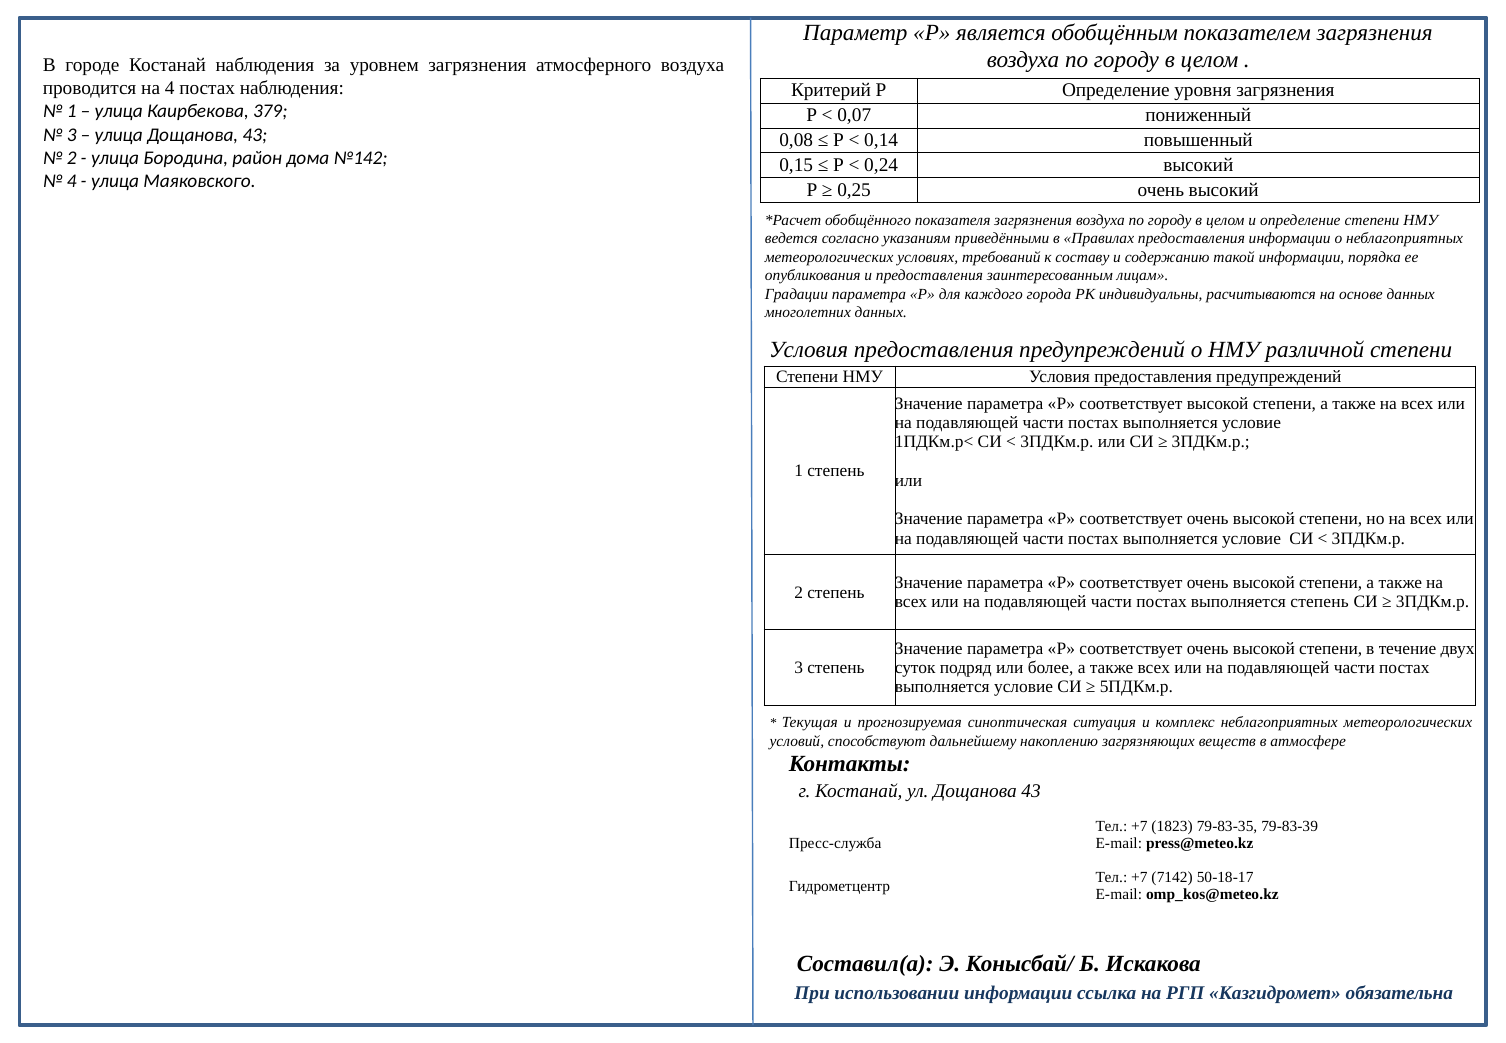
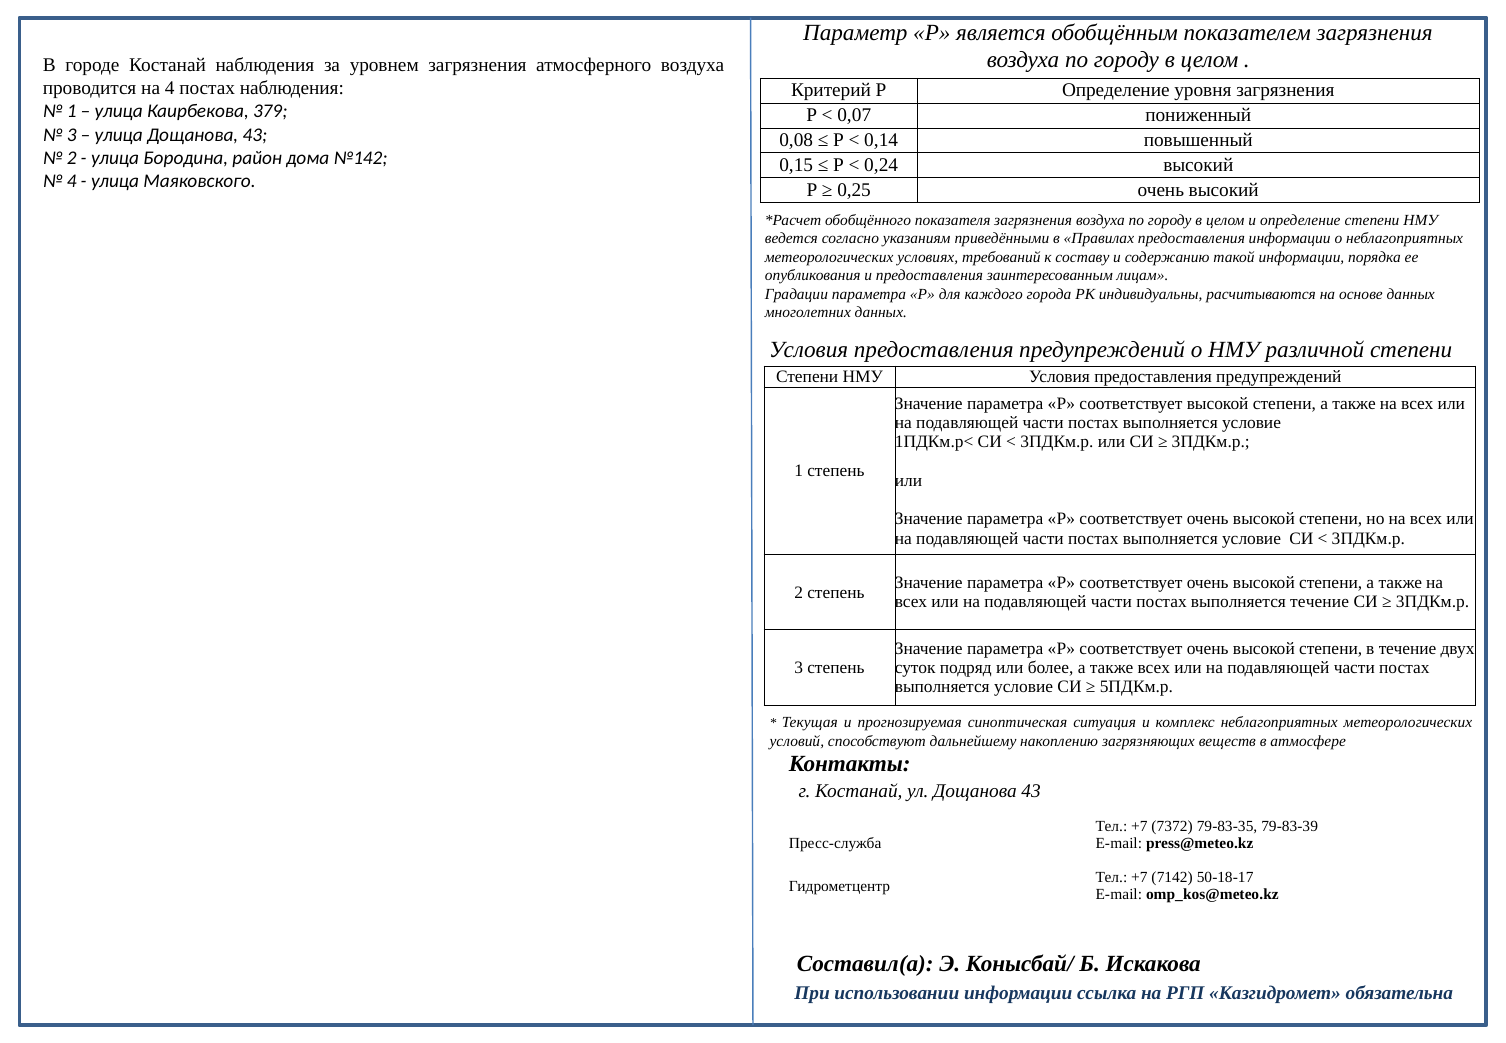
выполняется степень: степень -> течение
1823: 1823 -> 7372
